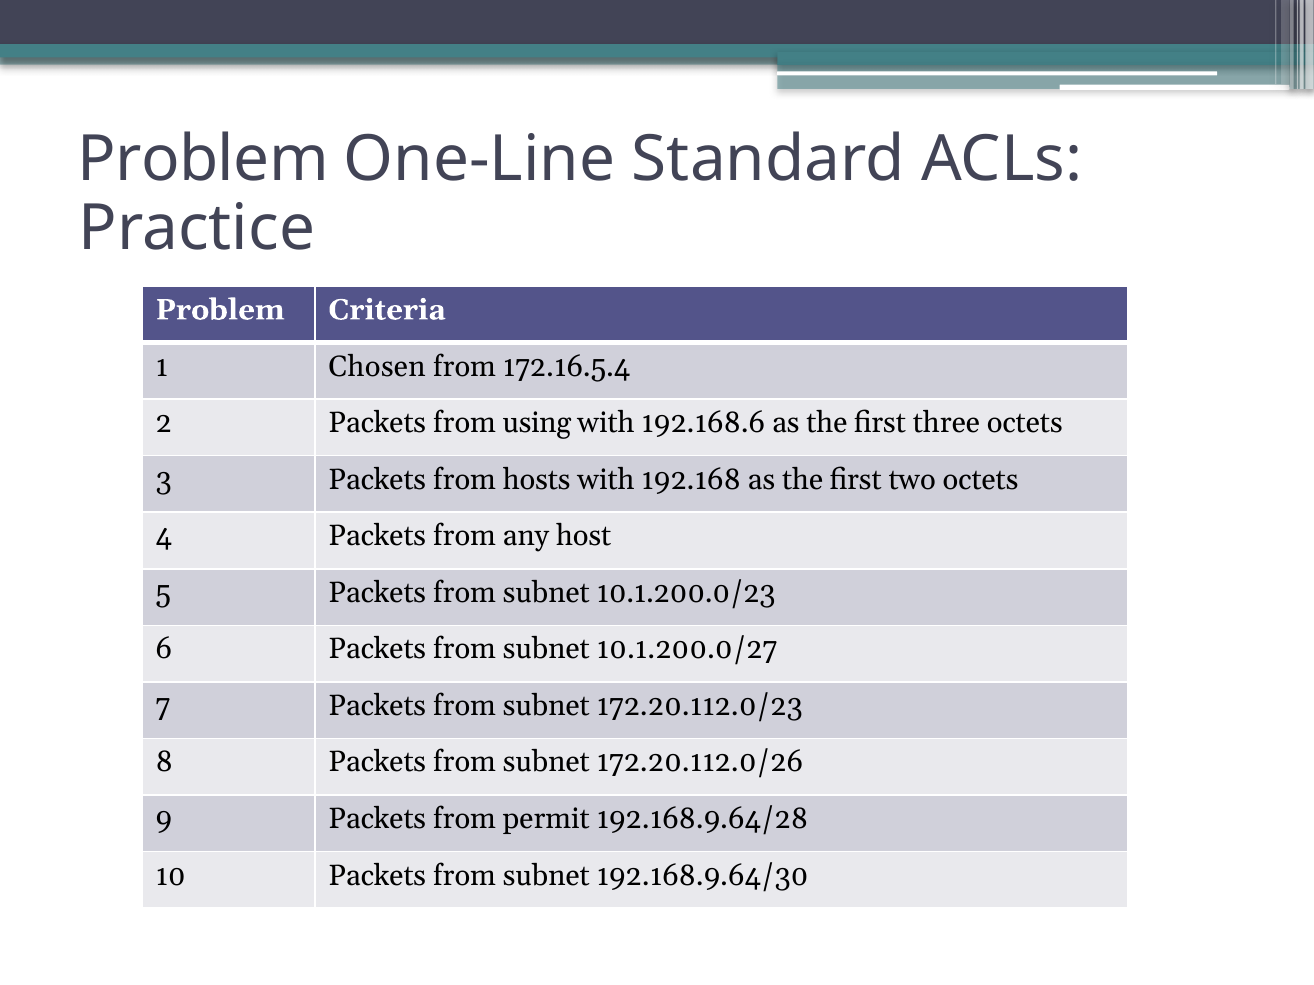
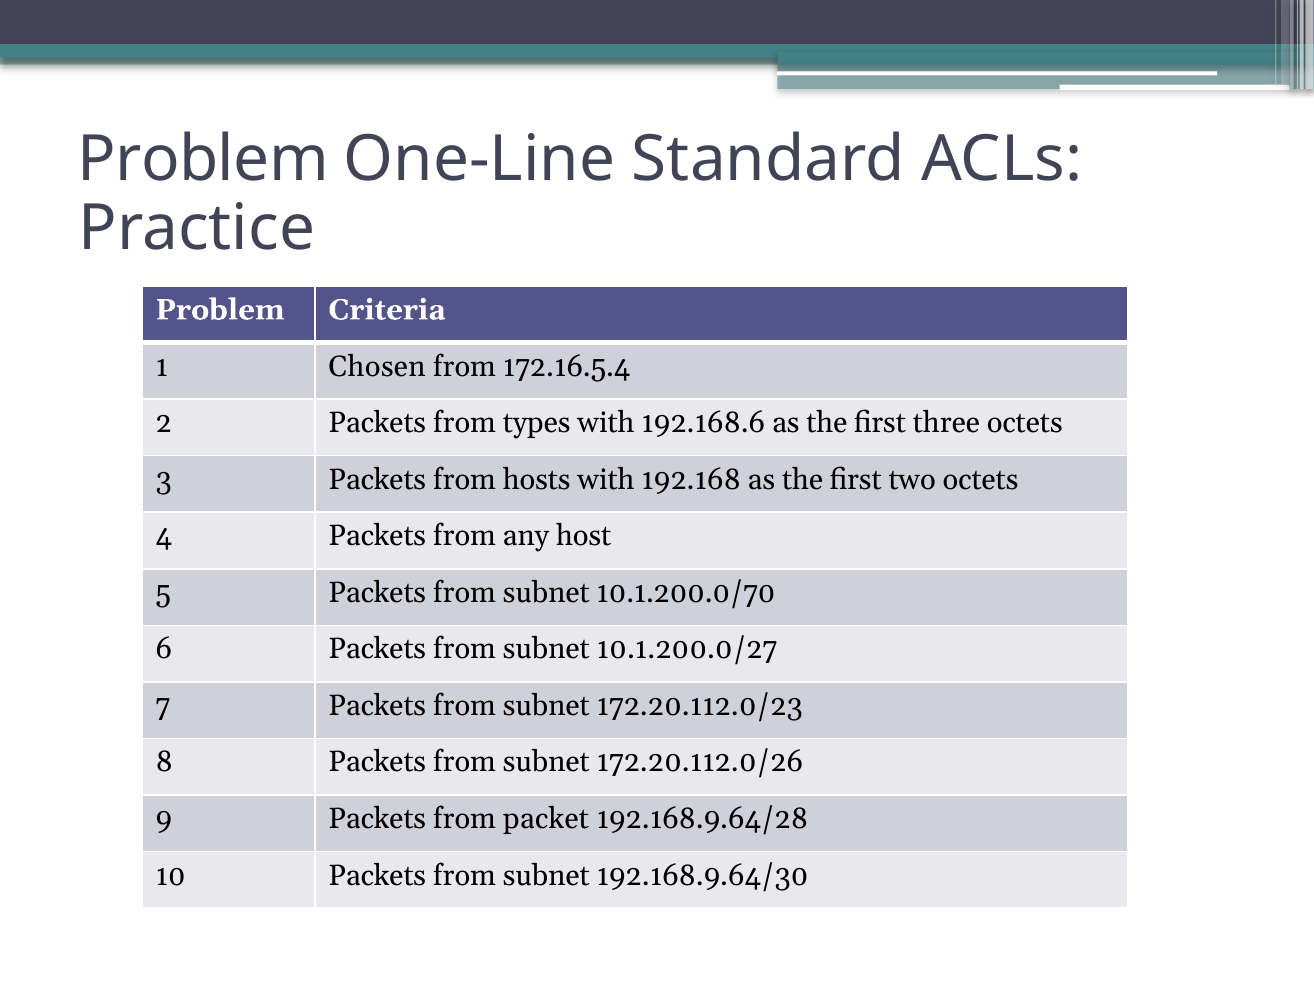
using: using -> types
10.1.200.0/23: 10.1.200.0/23 -> 10.1.200.0/70
permit: permit -> packet
